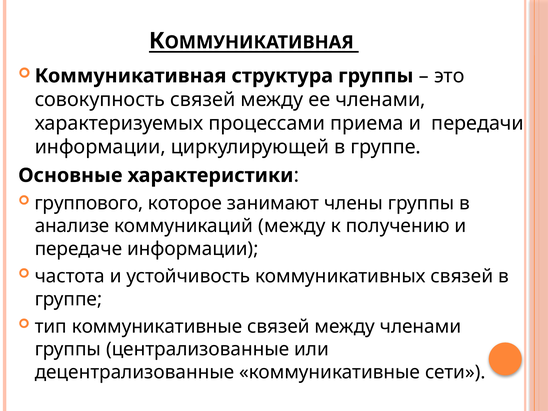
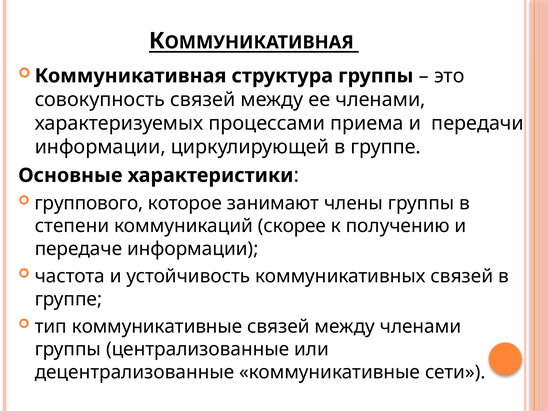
анализе: анализе -> степени
коммуникаций между: между -> скорее
